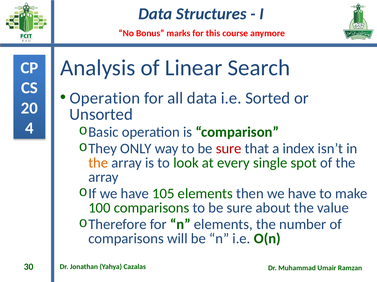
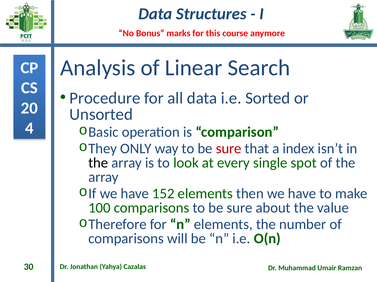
Operation at (105, 98): Operation -> Procedure
the at (98, 163) colour: orange -> black
105: 105 -> 152
